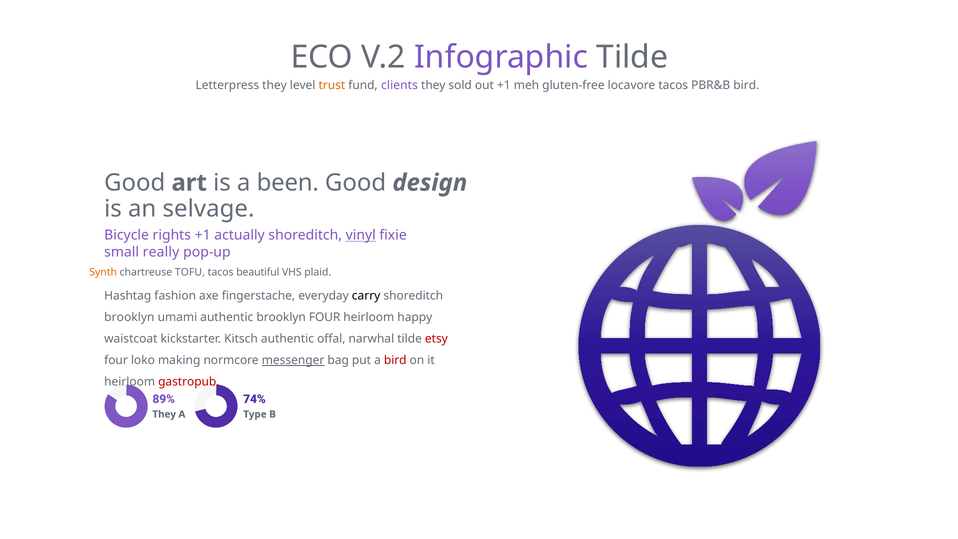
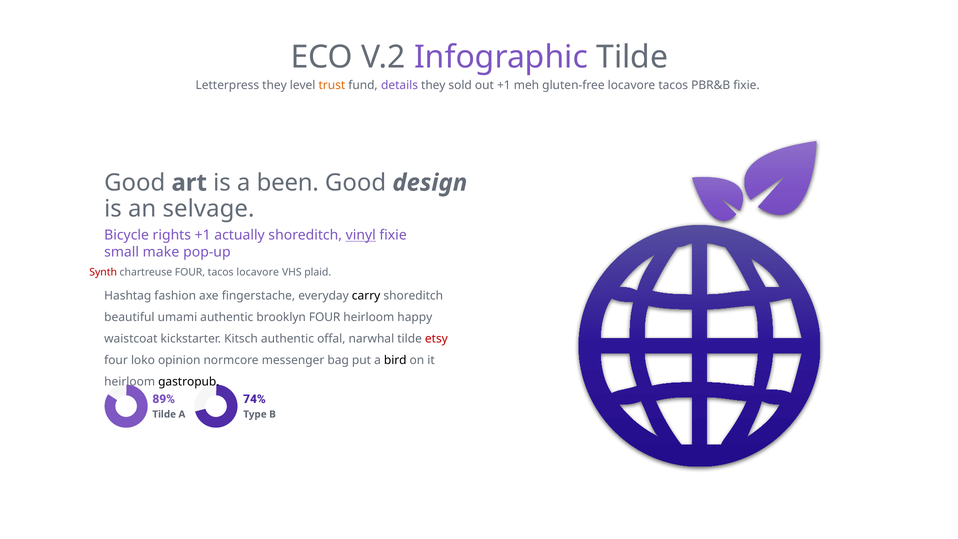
clients: clients -> details
PBR&B bird: bird -> fixie
really: really -> make
Synth colour: orange -> red
chartreuse TOFU: TOFU -> FOUR
tacos beautiful: beautiful -> locavore
brooklyn at (129, 317): brooklyn -> beautiful
making: making -> opinion
messenger underline: present -> none
bird at (395, 360) colour: red -> black
gastropub colour: red -> black
They at (164, 414): They -> Tilde
